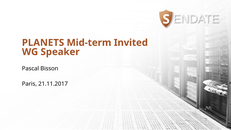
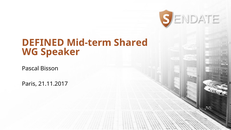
PLANETS: PLANETS -> DEFINED
Invited: Invited -> Shared
